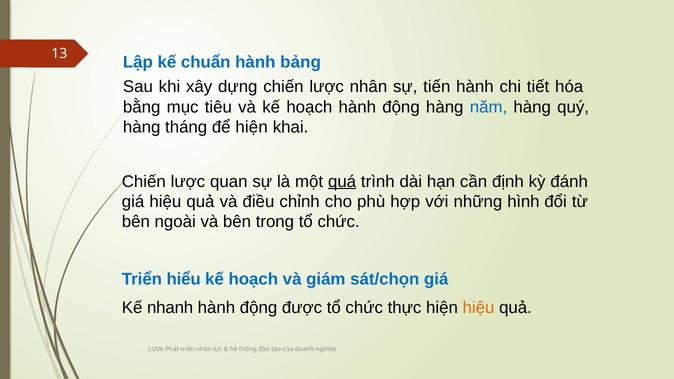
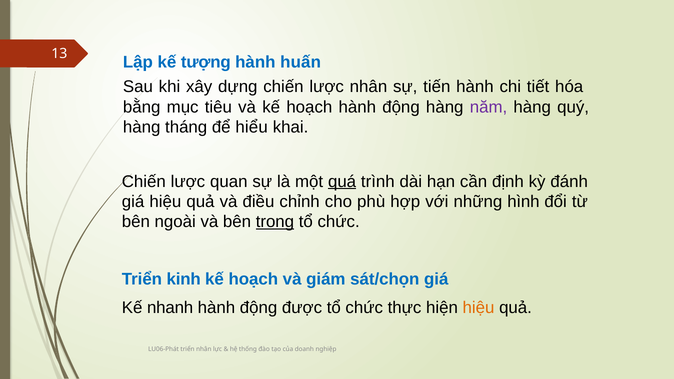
chuẩn: chuẩn -> tượng
bảng: bảng -> huấn
năm colour: blue -> purple
để hiện: hiện -> hiểu
trong underline: none -> present
hiểu: hiểu -> kinh
